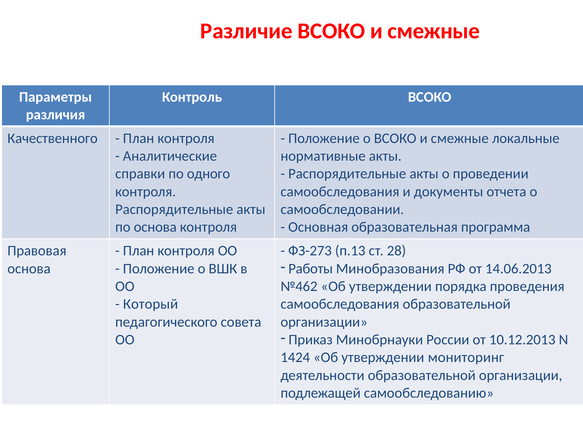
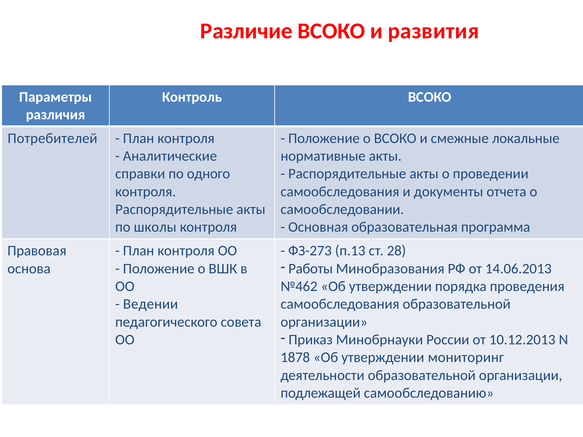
Различие ВСОКО и смежные: смежные -> развития
Качественного: Качественного -> Потребителей
по основа: основа -> школы
Который: Который -> Ведении
1424: 1424 -> 1878
